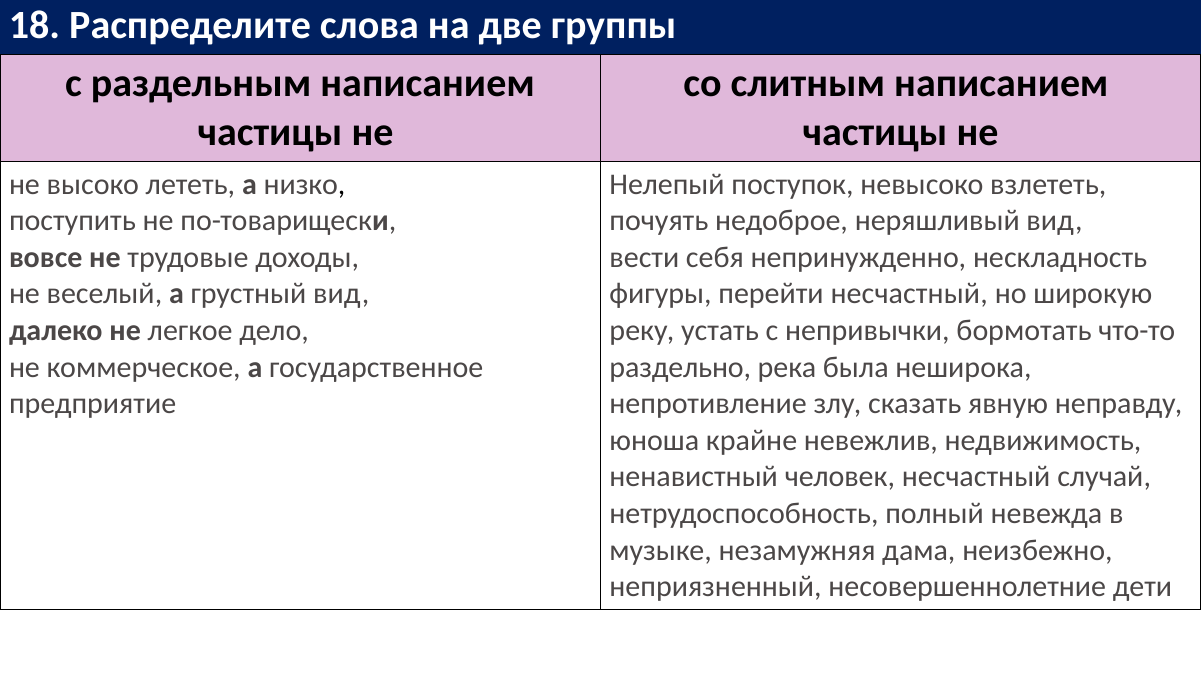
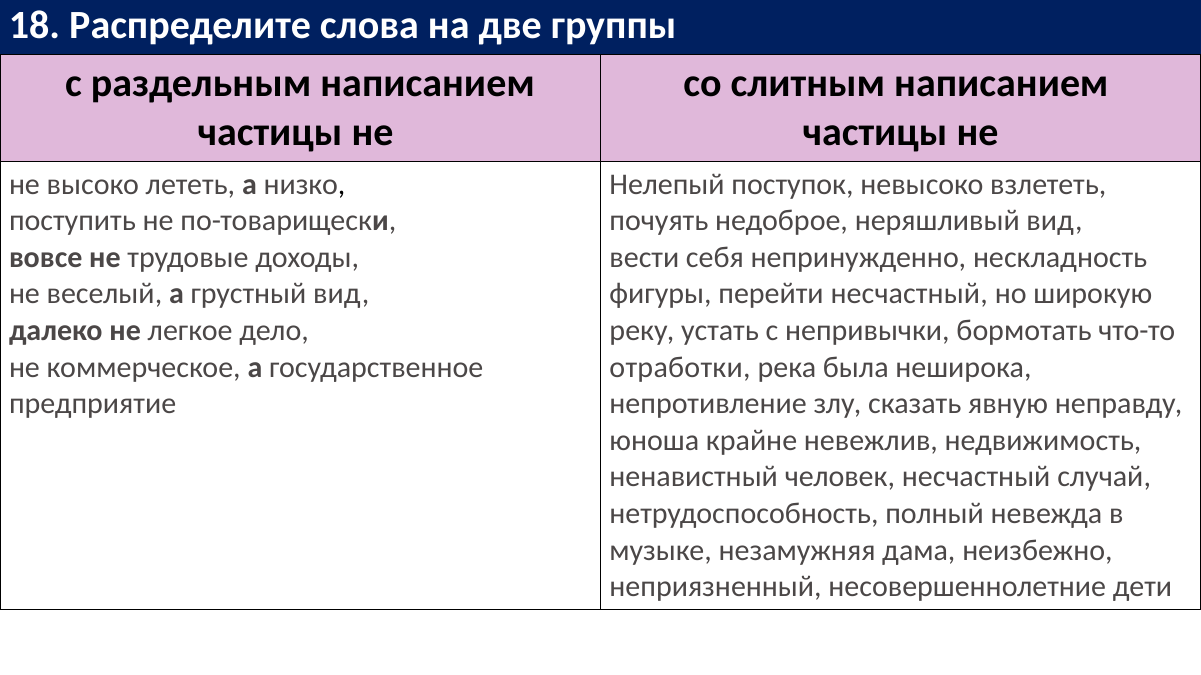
раздельно: раздельно -> отработки
